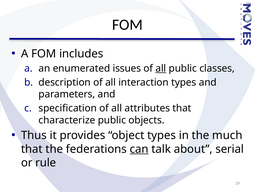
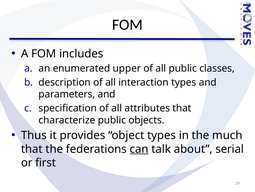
issues: issues -> upper
all at (161, 68) underline: present -> none
rule: rule -> first
